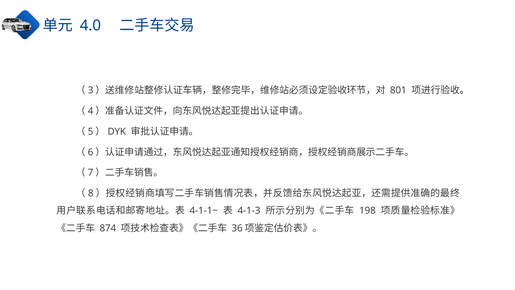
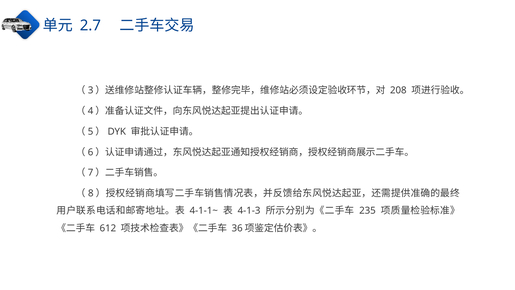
4.0: 4.0 -> 2.7
801: 801 -> 208
198: 198 -> 235
874: 874 -> 612
